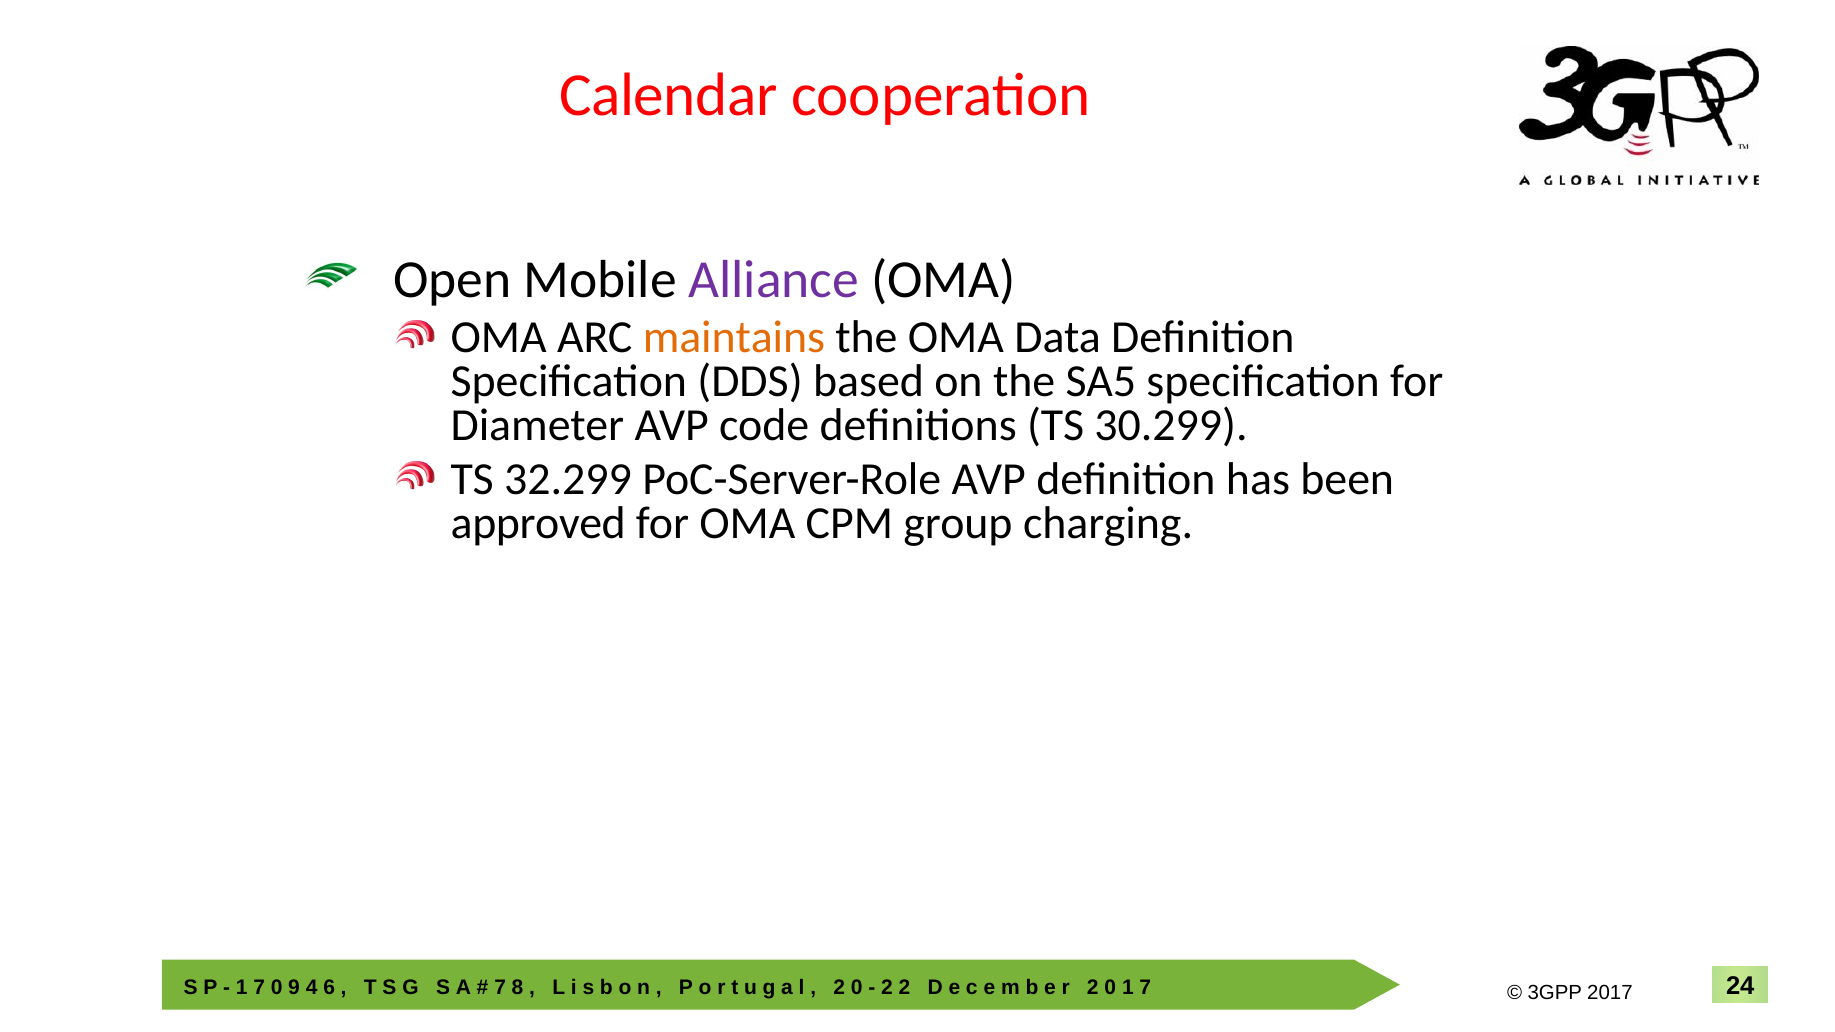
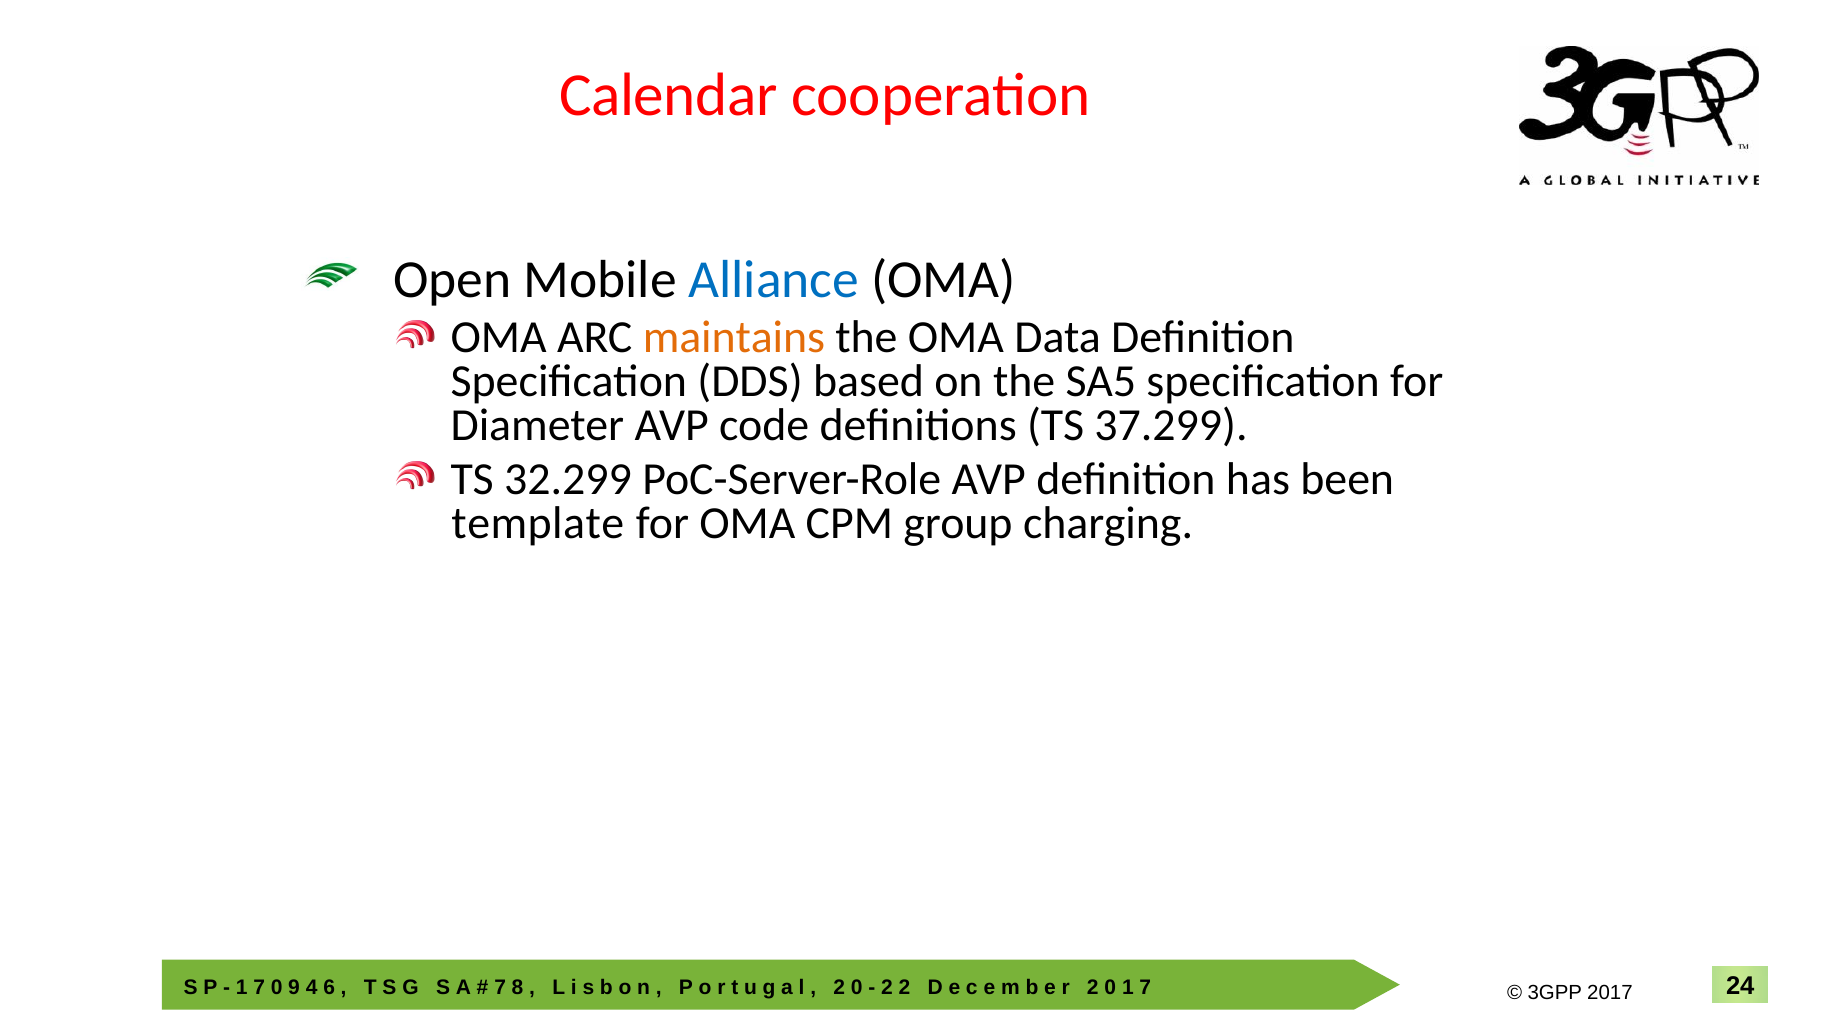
Alliance colour: purple -> blue
30.299: 30.299 -> 37.299
approved: approved -> template
